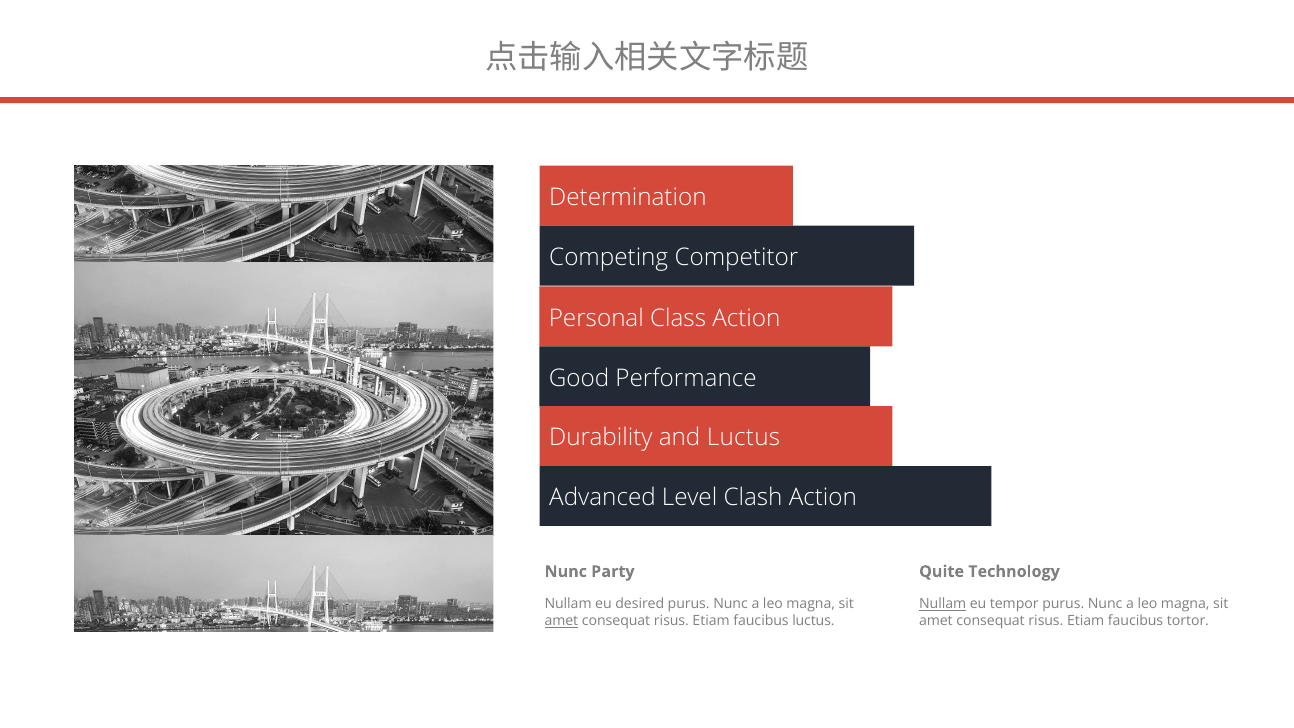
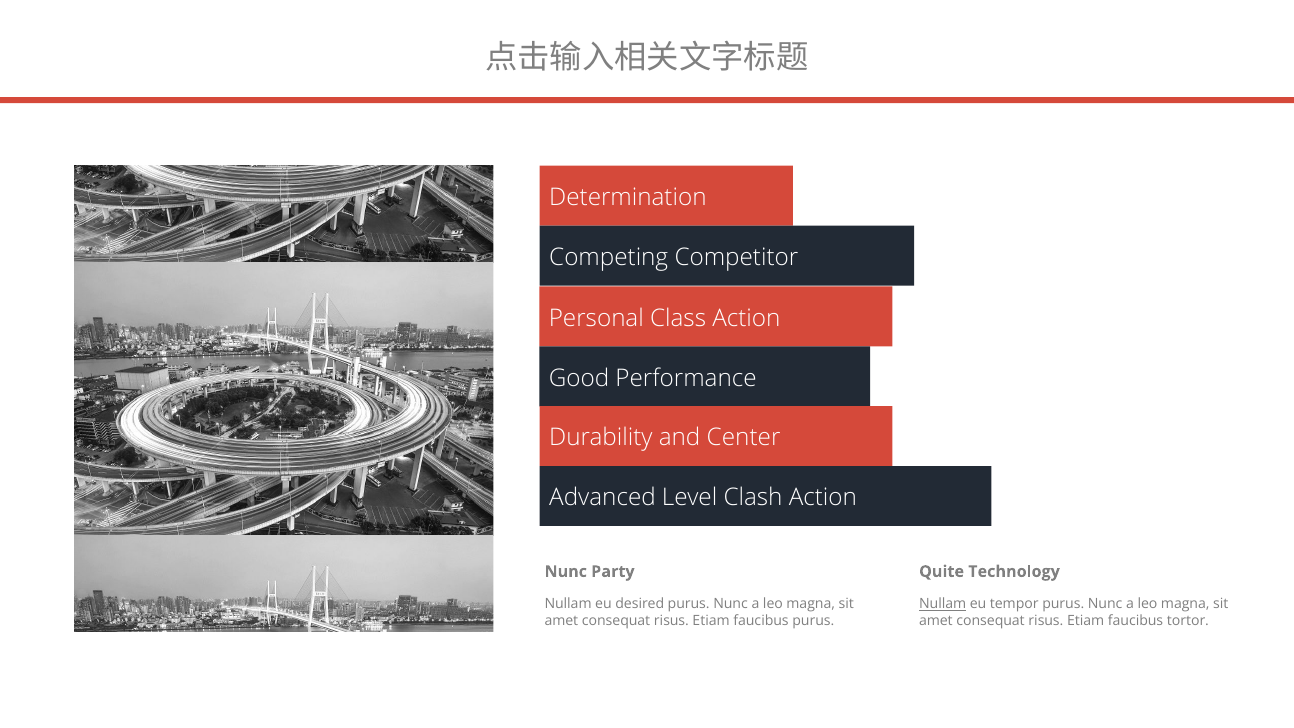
and Luctus: Luctus -> Center
amet at (561, 621) underline: present -> none
faucibus luctus: luctus -> purus
